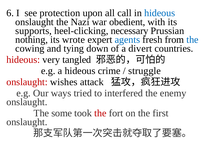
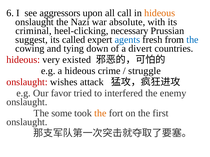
protection: protection -> aggressors
hideous at (160, 13) colour: blue -> orange
obedient: obedient -> absolute
supports: supports -> criminal
nothing: nothing -> suggest
wrote: wrote -> called
tangled: tangled -> existed
ways: ways -> favor
the at (100, 113) colour: red -> orange
